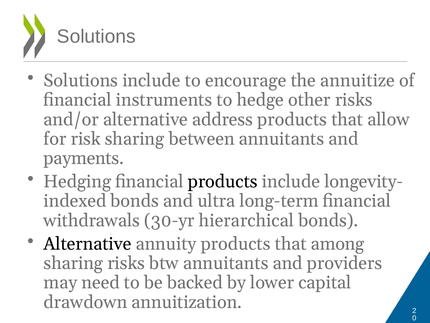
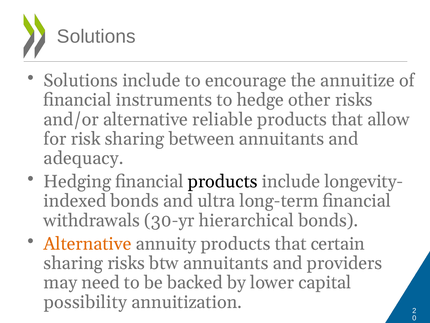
address: address -> reliable
payments: payments -> adequacy
Alternative at (88, 244) colour: black -> orange
among: among -> certain
drawdown: drawdown -> possibility
